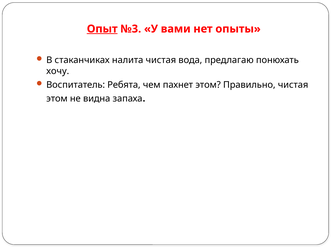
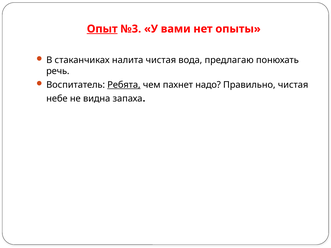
хочу: хочу -> речь
Ребята underline: none -> present
пахнет этом: этом -> надо
этом at (57, 99): этом -> небе
